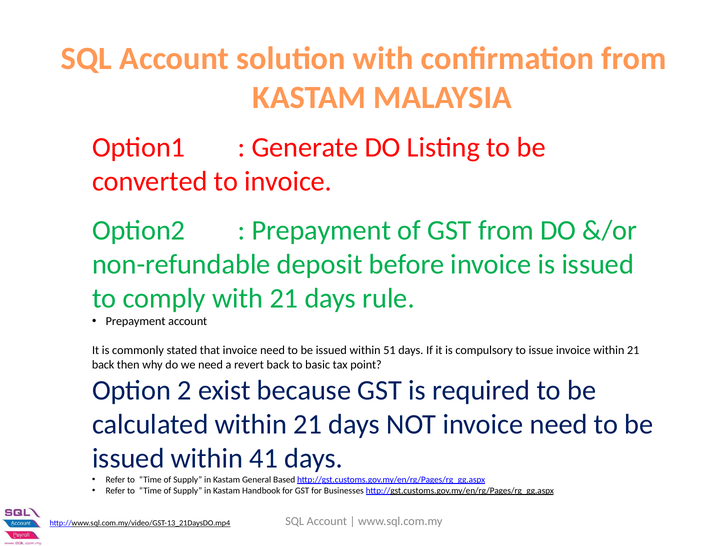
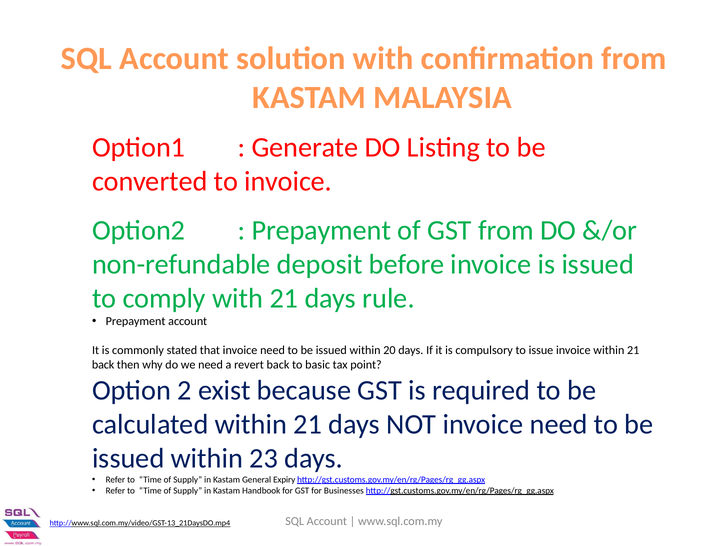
51: 51 -> 20
41: 41 -> 23
Based: Based -> Expiry
